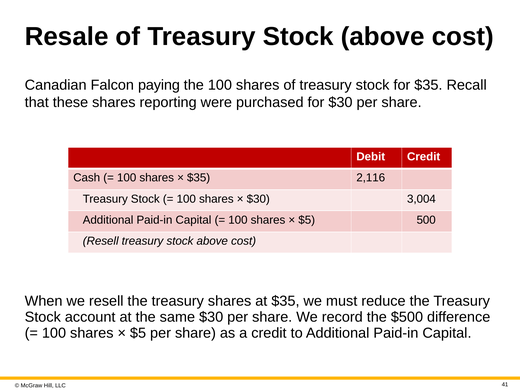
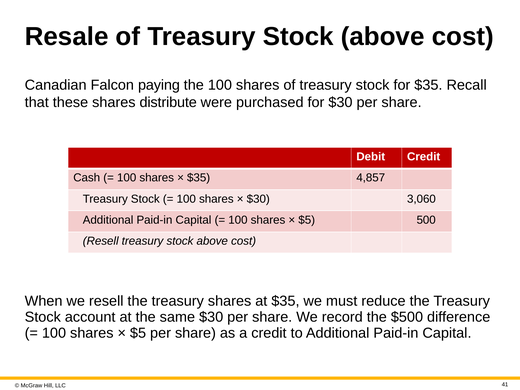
reporting: reporting -> distribute
2,116: 2,116 -> 4,857
3,004: 3,004 -> 3,060
